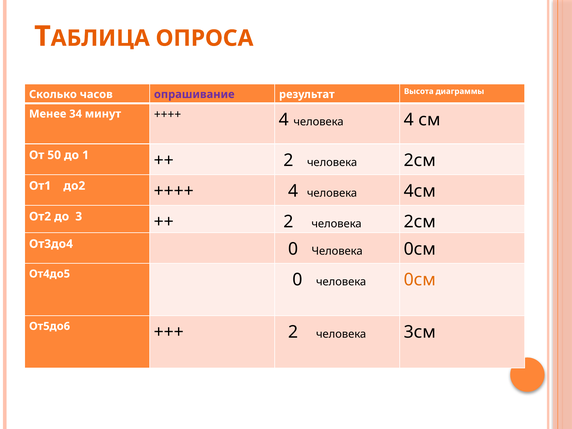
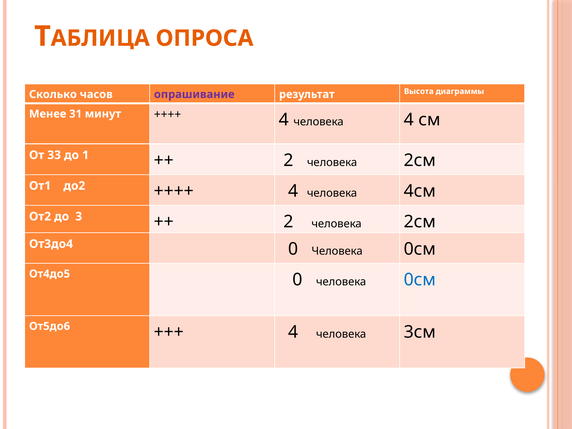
34: 34 -> 31
50: 50 -> 33
0см at (420, 280) colour: orange -> blue
2 at (293, 332): 2 -> 4
